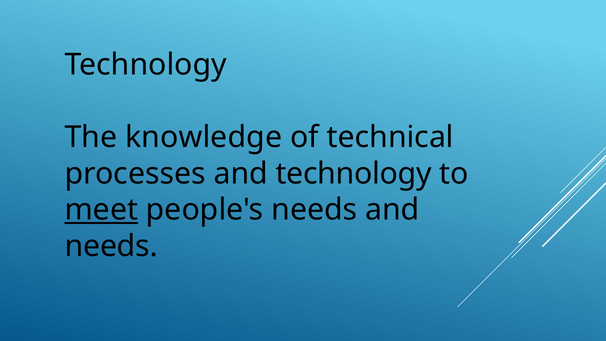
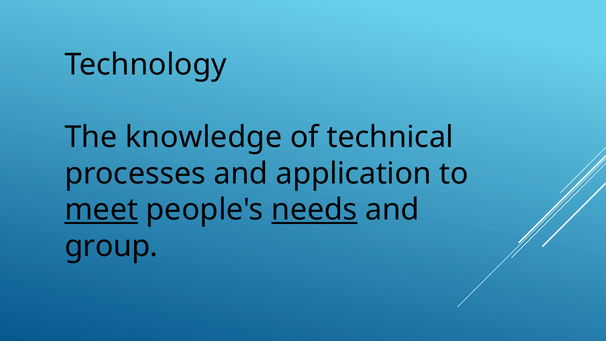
and technology: technology -> application
needs at (314, 210) underline: none -> present
needs at (111, 246): needs -> group
